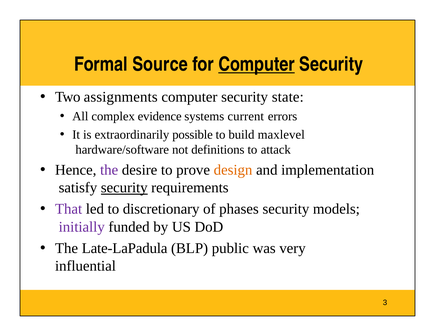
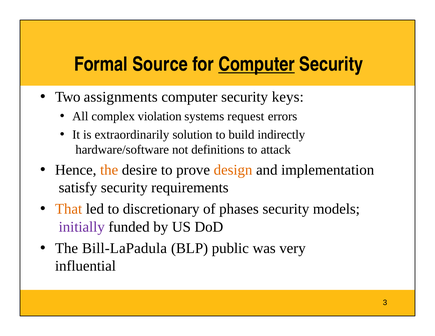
state: state -> keys
evidence: evidence -> violation
current: current -> request
possible: possible -> solution
maxlevel: maxlevel -> indirectly
the at (109, 170) colour: purple -> orange
security at (124, 188) underline: present -> none
That colour: purple -> orange
Late-LaPadula: Late-LaPadula -> Bill-LaPadula
